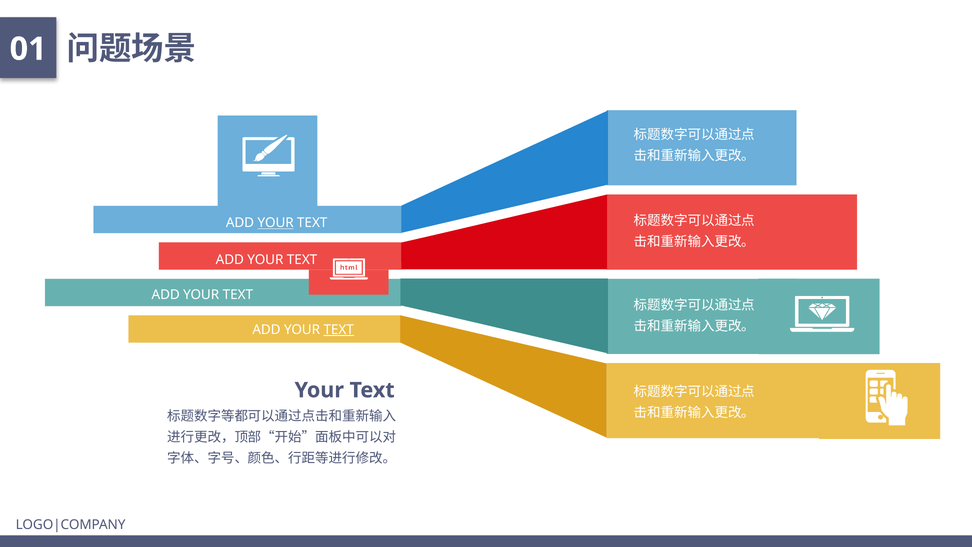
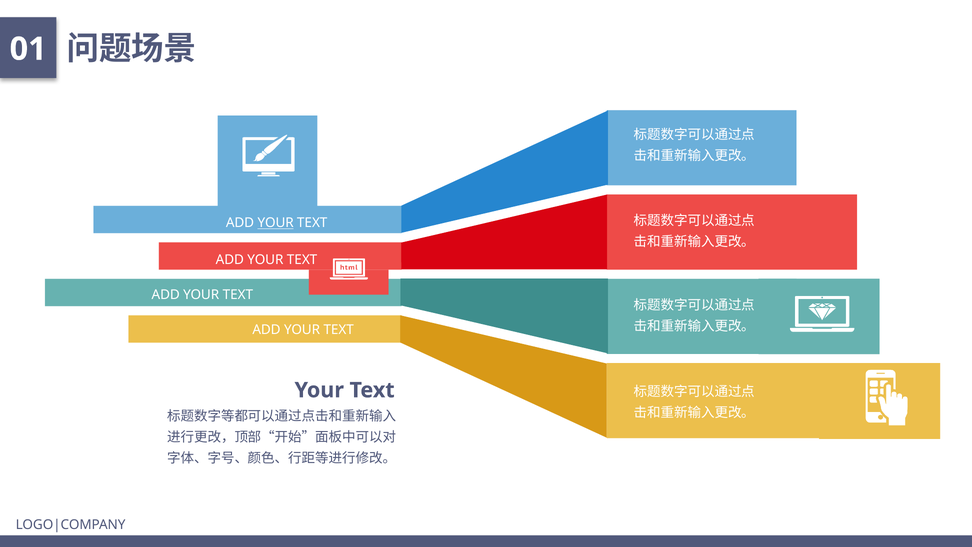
TEXT at (339, 329) underline: present -> none
